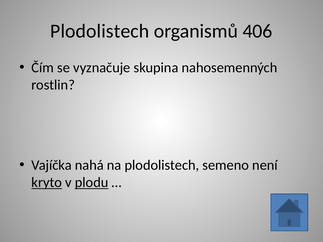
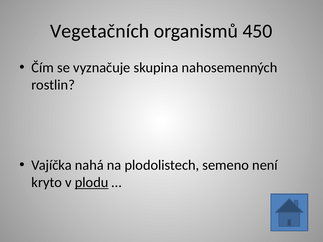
Plodolistech at (100, 31): Plodolistech -> Vegetačních
406: 406 -> 450
kryto underline: present -> none
